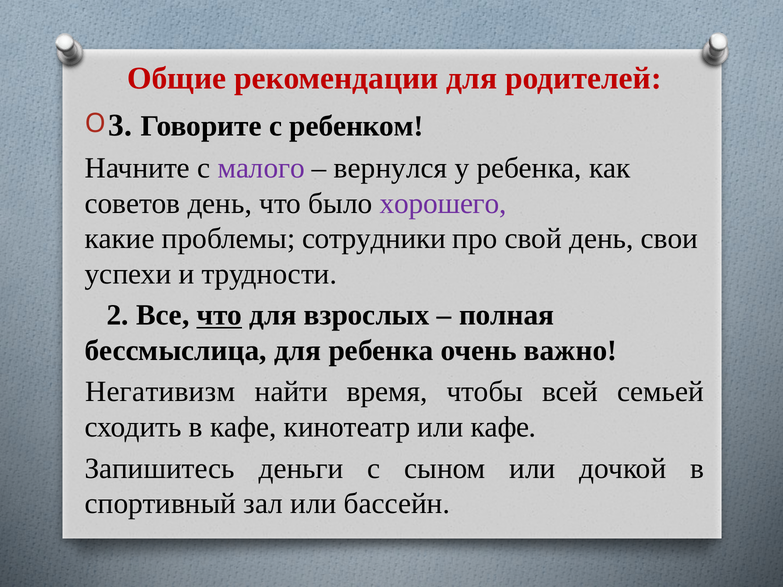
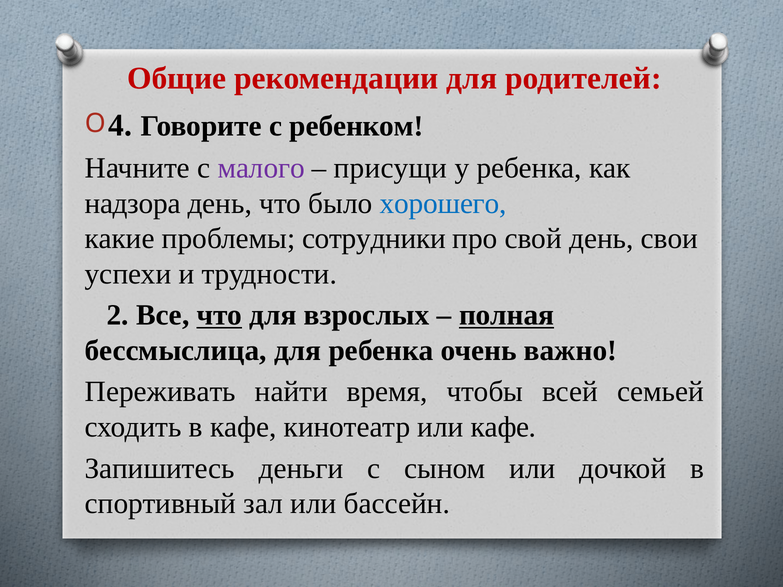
3: 3 -> 4
вернулся: вернулся -> присущи
советов: советов -> надзора
хорошего colour: purple -> blue
полная underline: none -> present
Негативизм: Негативизм -> Переживать
